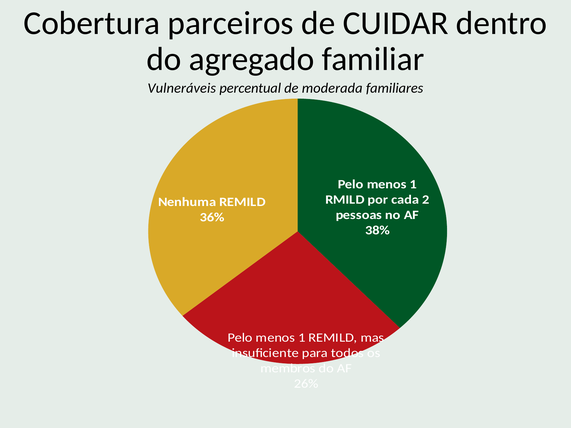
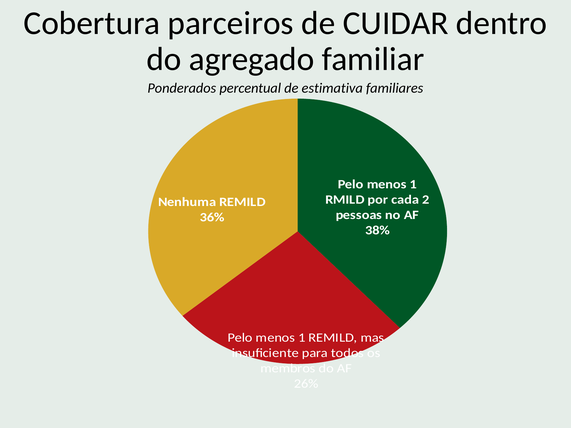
Vulneráveis: Vulneráveis -> Ponderados
moderada: moderada -> estimativa
